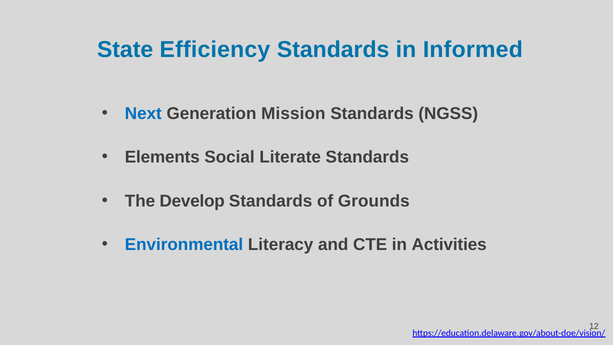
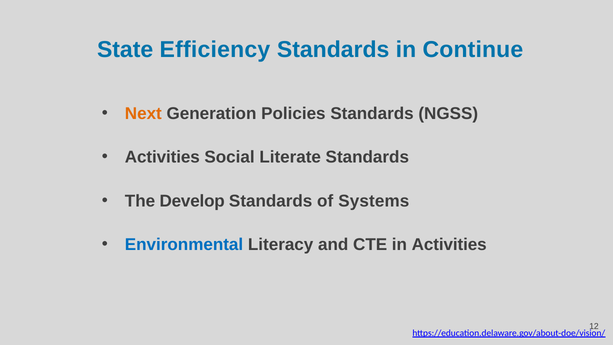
Informed: Informed -> Continue
Next colour: blue -> orange
Mission: Mission -> Policies
Elements at (162, 157): Elements -> Activities
Grounds: Grounds -> Systems
